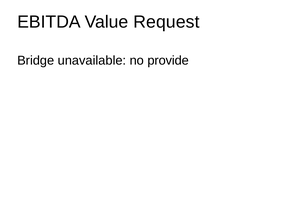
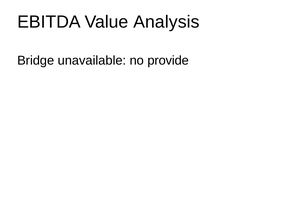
Request: Request -> Analysis
